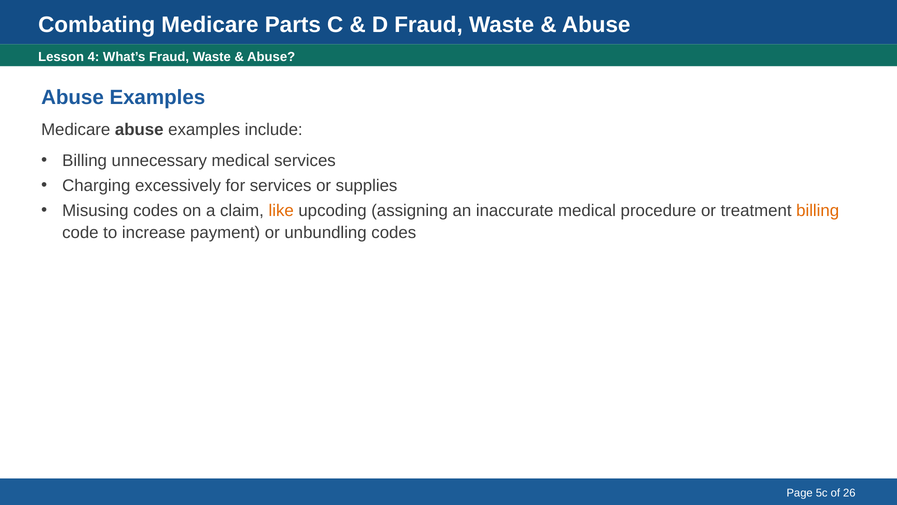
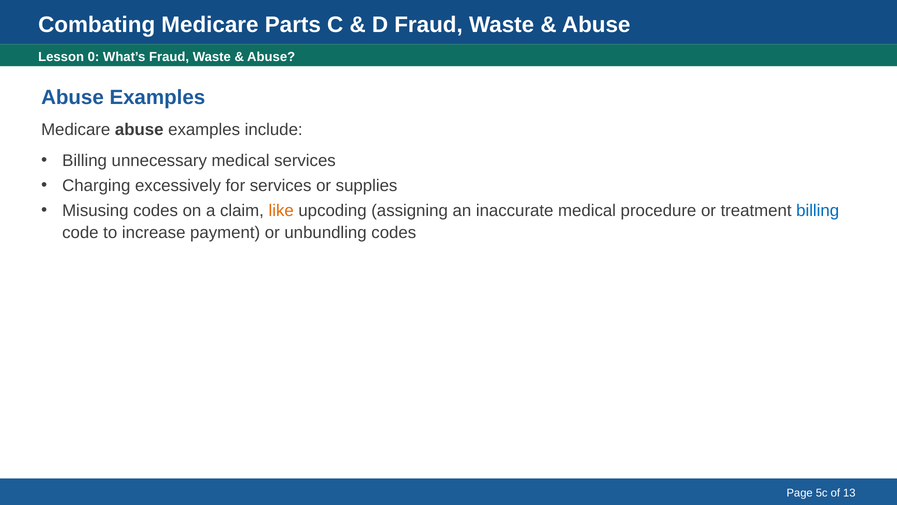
4: 4 -> 0
billing at (818, 210) colour: orange -> blue
26: 26 -> 13
